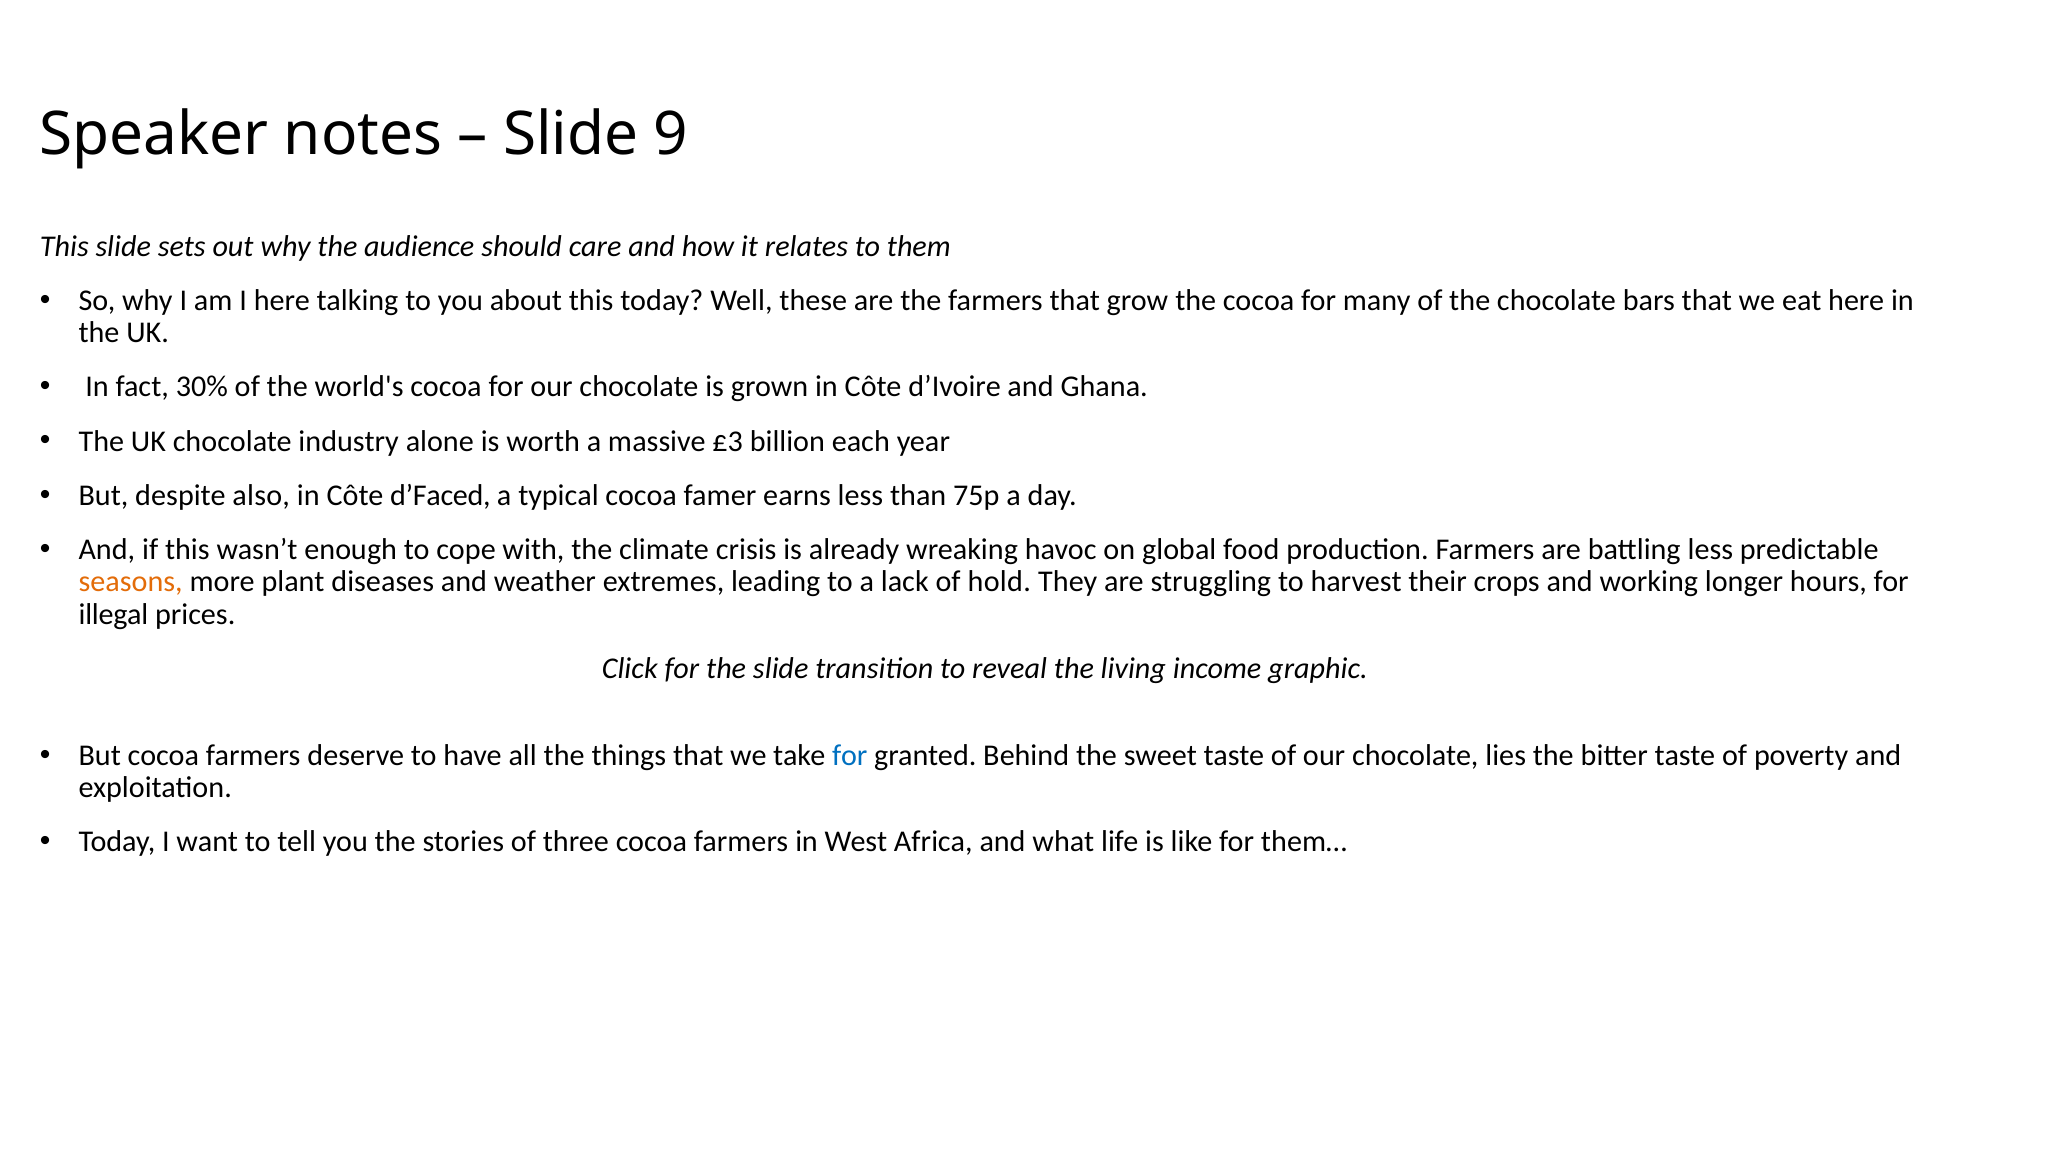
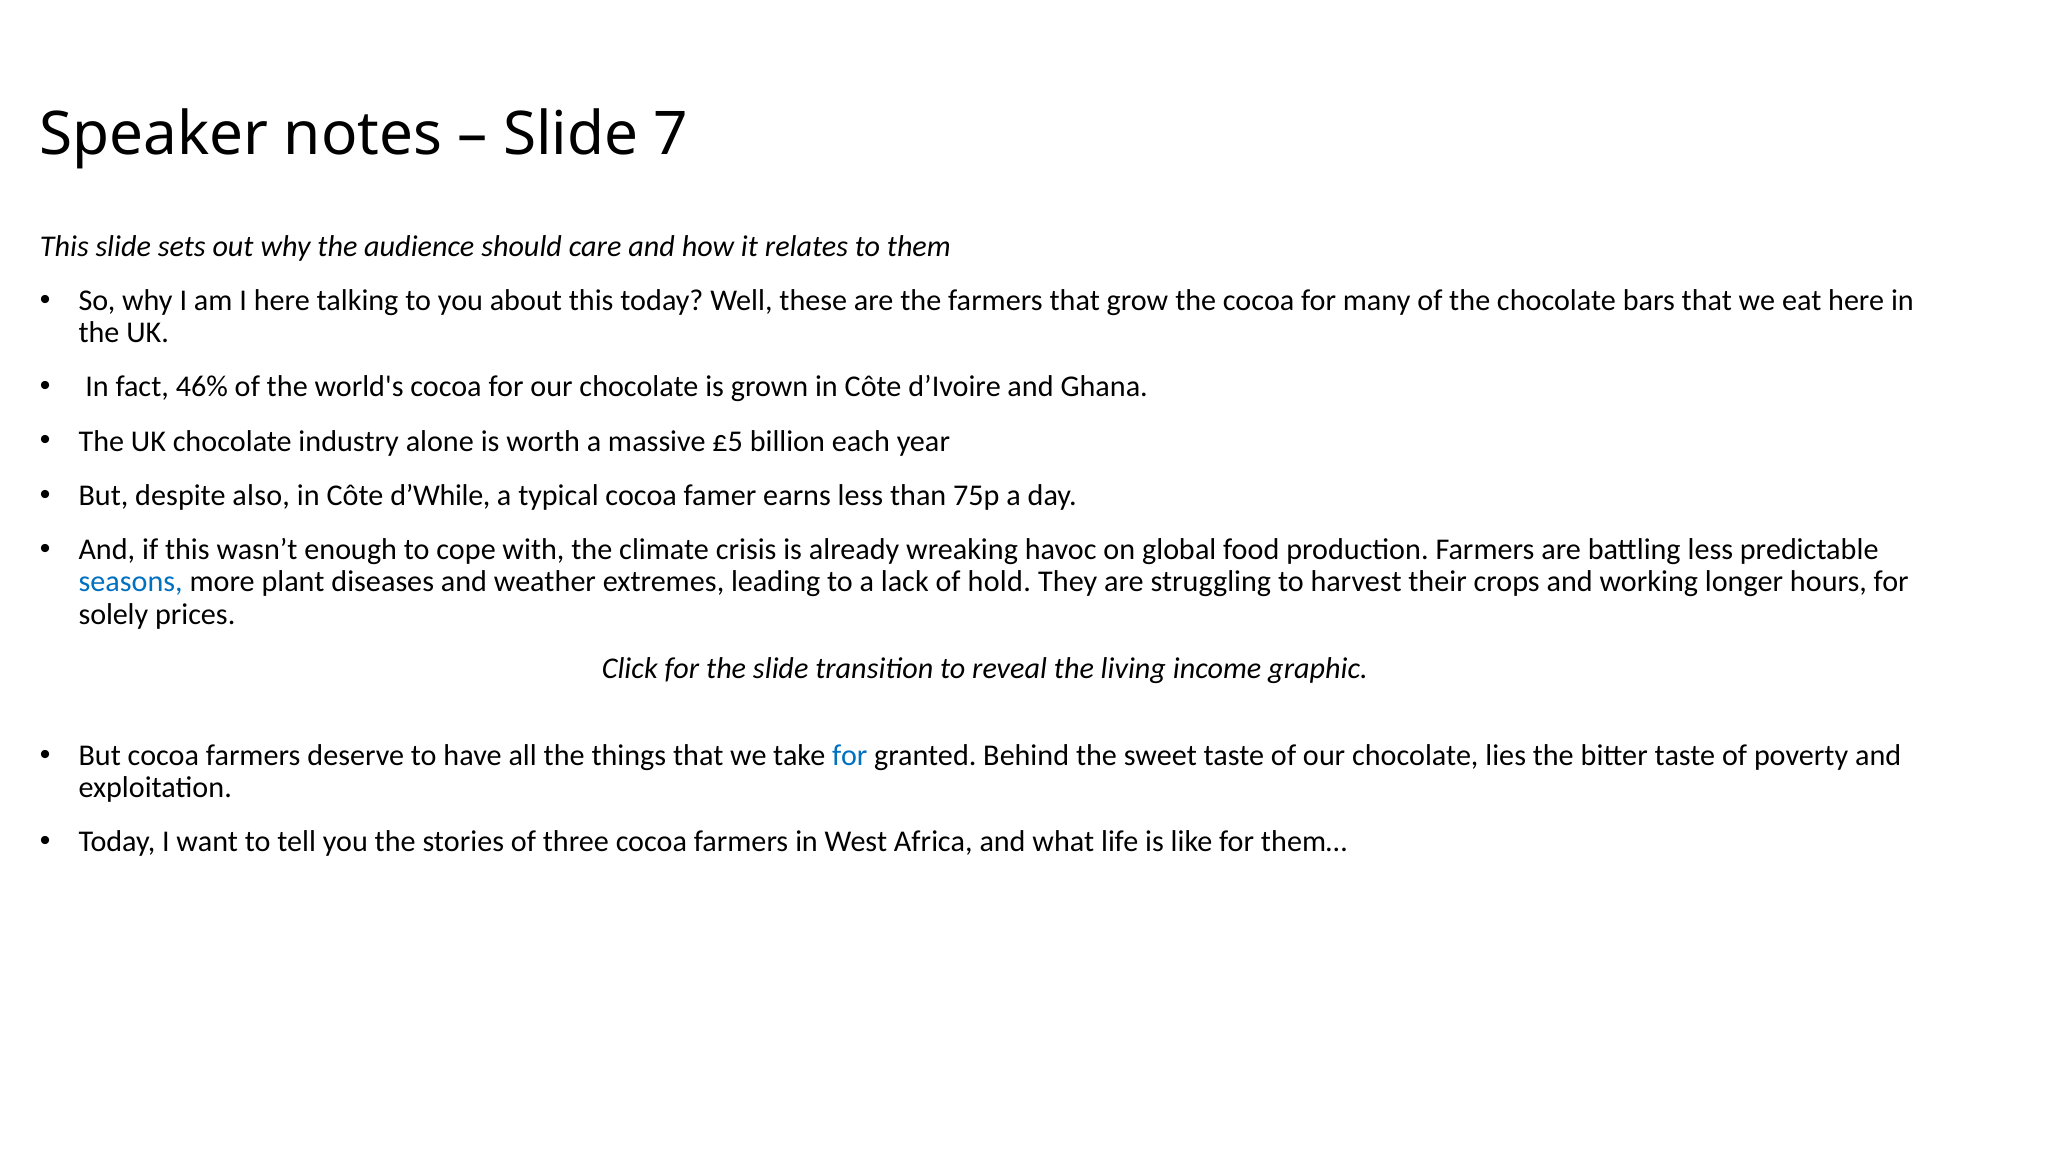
9: 9 -> 7
30%: 30% -> 46%
£3: £3 -> £5
d’Faced: d’Faced -> d’While
seasons colour: orange -> blue
illegal: illegal -> solely
